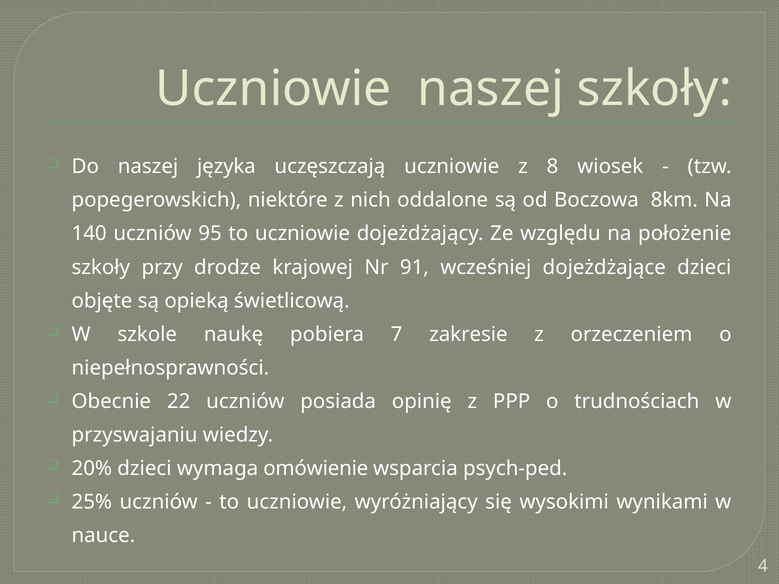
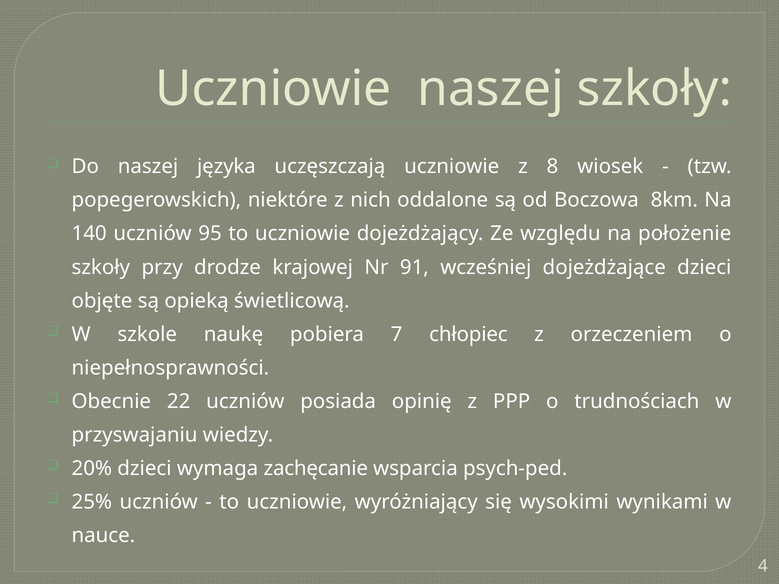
zakresie: zakresie -> chłopiec
omówienie: omówienie -> zachęcanie
